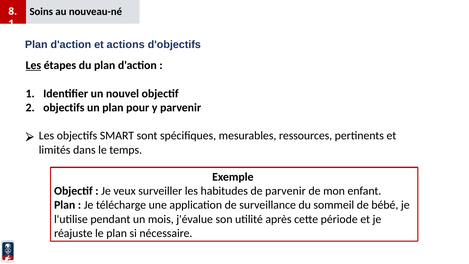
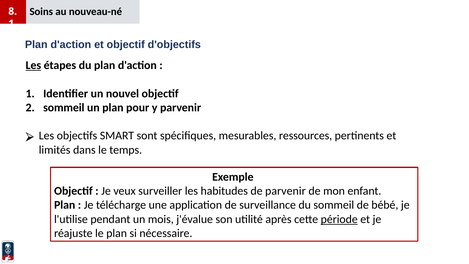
et actions: actions -> objectif
objectifs at (64, 108): objectifs -> sommeil
période underline: none -> present
